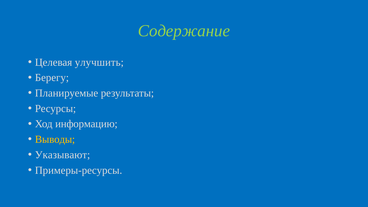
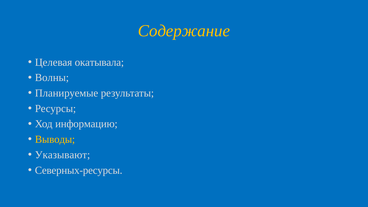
Содержание colour: light green -> yellow
улучшить: улучшить -> окатывала
Берегу: Берегу -> Волны
Примеры-ресурсы: Примеры-ресурсы -> Северных-ресурсы
